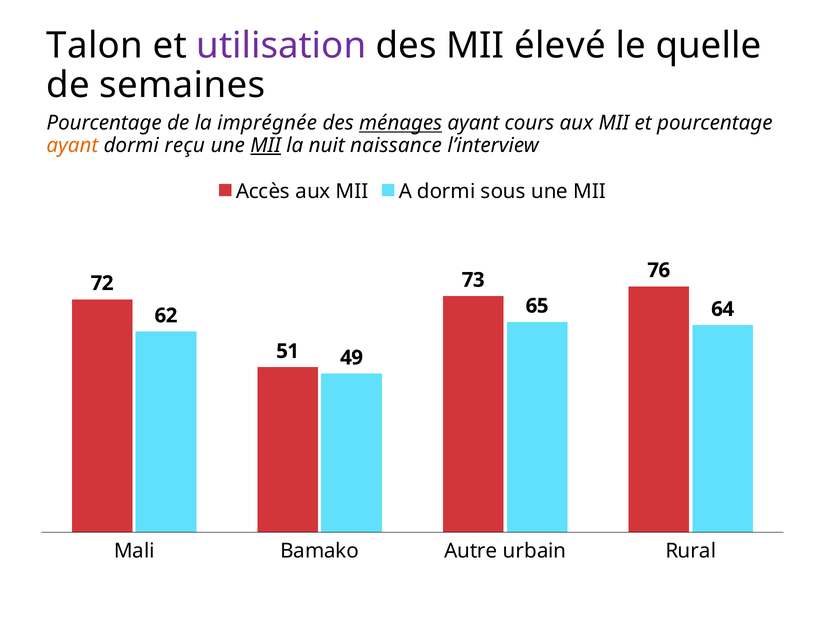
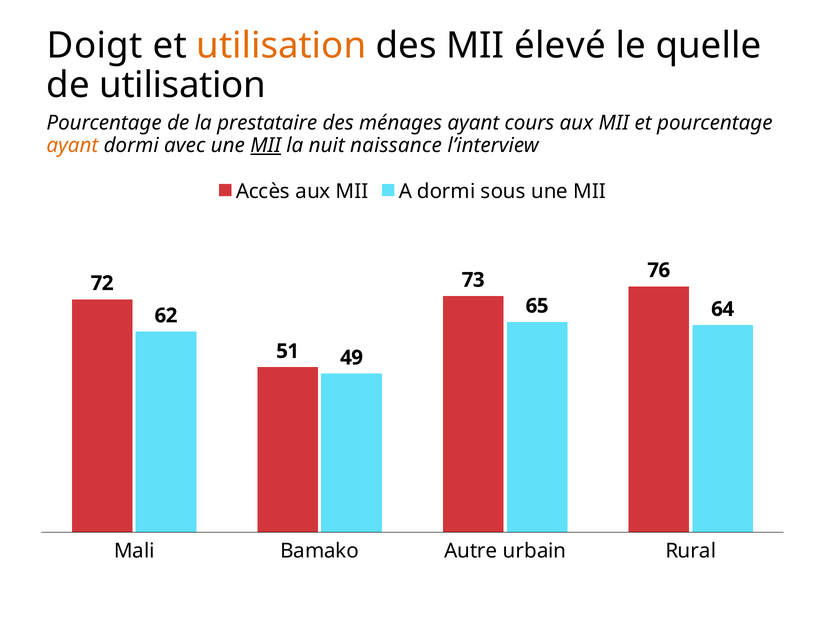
Talon: Talon -> Doigt
utilisation at (281, 46) colour: purple -> orange
de semaines: semaines -> utilisation
imprégnée: imprégnée -> prestataire
ménages underline: present -> none
reçu: reçu -> avec
